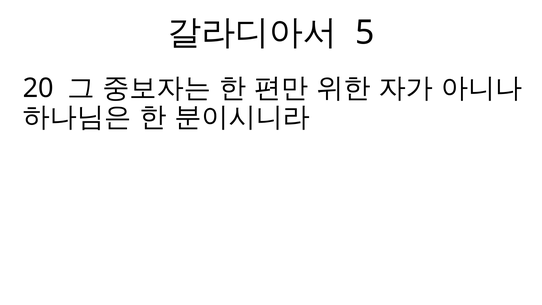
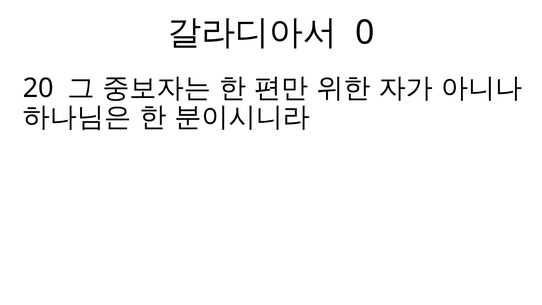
5: 5 -> 0
